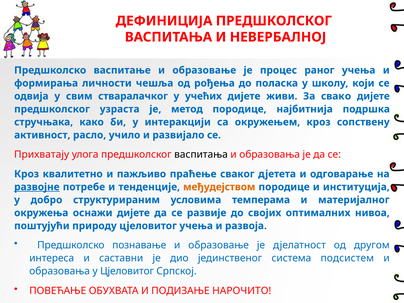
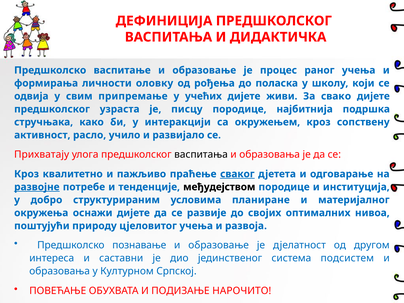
НЕВЕРБАЛНОЈ: НЕВЕРБАЛНОЈ -> ДИДАКТИЧКА
чешља: чешља -> оловку
стваралачког: стваралачког -> припремање
метод: метод -> писцу
сваког underline: none -> present
међудејством colour: orange -> black
темперама: темперама -> планиране
у Цјеловитог: Цјеловитог -> Културном
